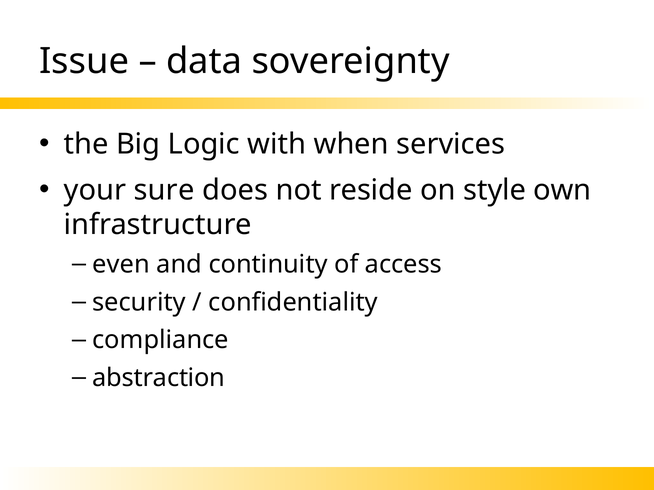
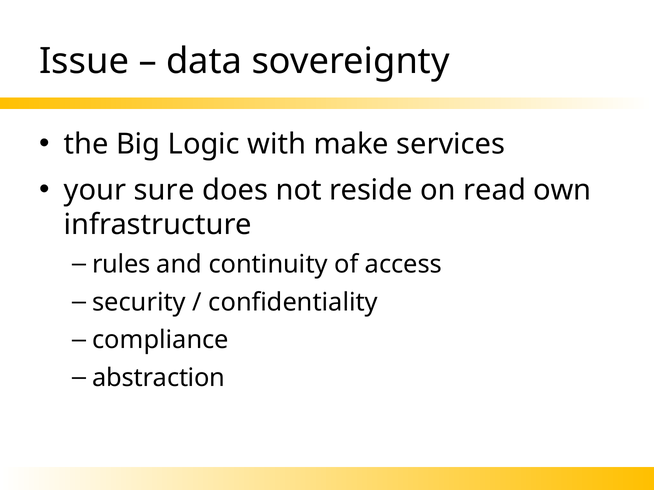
when: when -> make
style: style -> read
even: even -> rules
